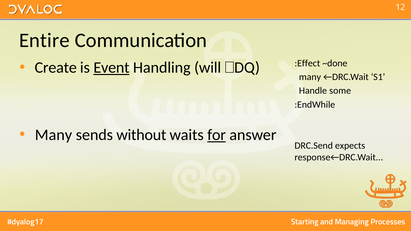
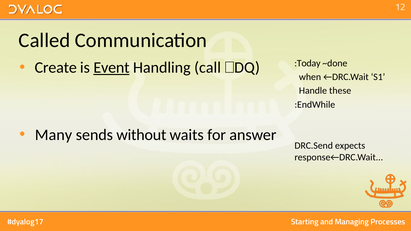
Entire: Entire -> Called
:Effect: :Effect -> :Today
will: will -> call
many at (310, 77): many -> when
some: some -> these
for underline: present -> none
